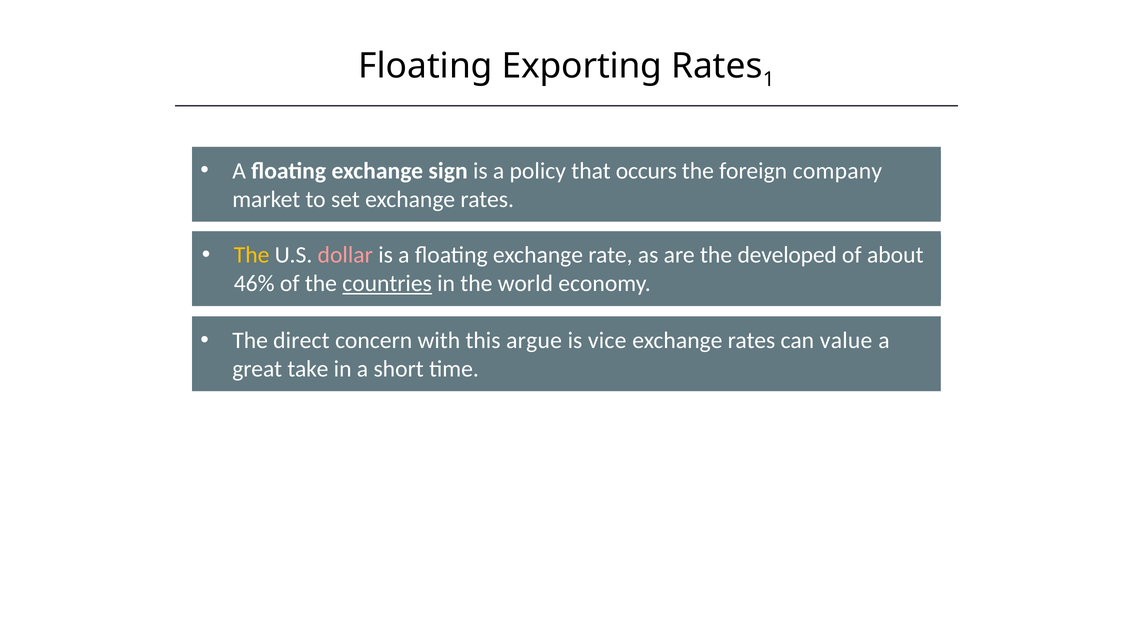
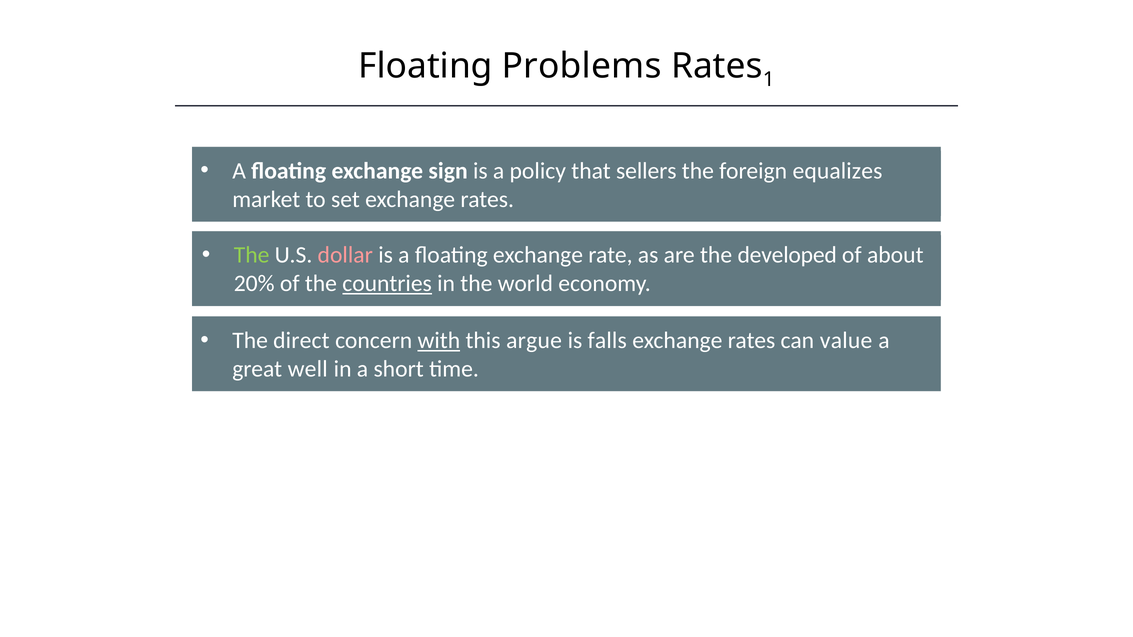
Exporting: Exporting -> Problems
occurs: occurs -> sellers
company: company -> equalizes
The at (252, 255) colour: yellow -> light green
46%: 46% -> 20%
with underline: none -> present
vice: vice -> falls
take: take -> well
